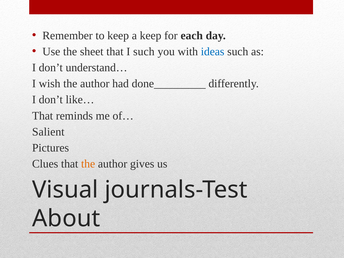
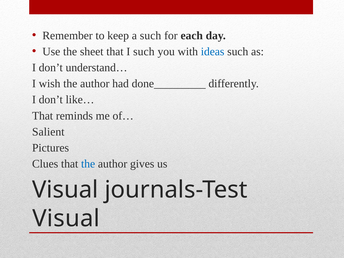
a keep: keep -> such
the at (88, 164) colour: orange -> blue
About at (66, 218): About -> Visual
